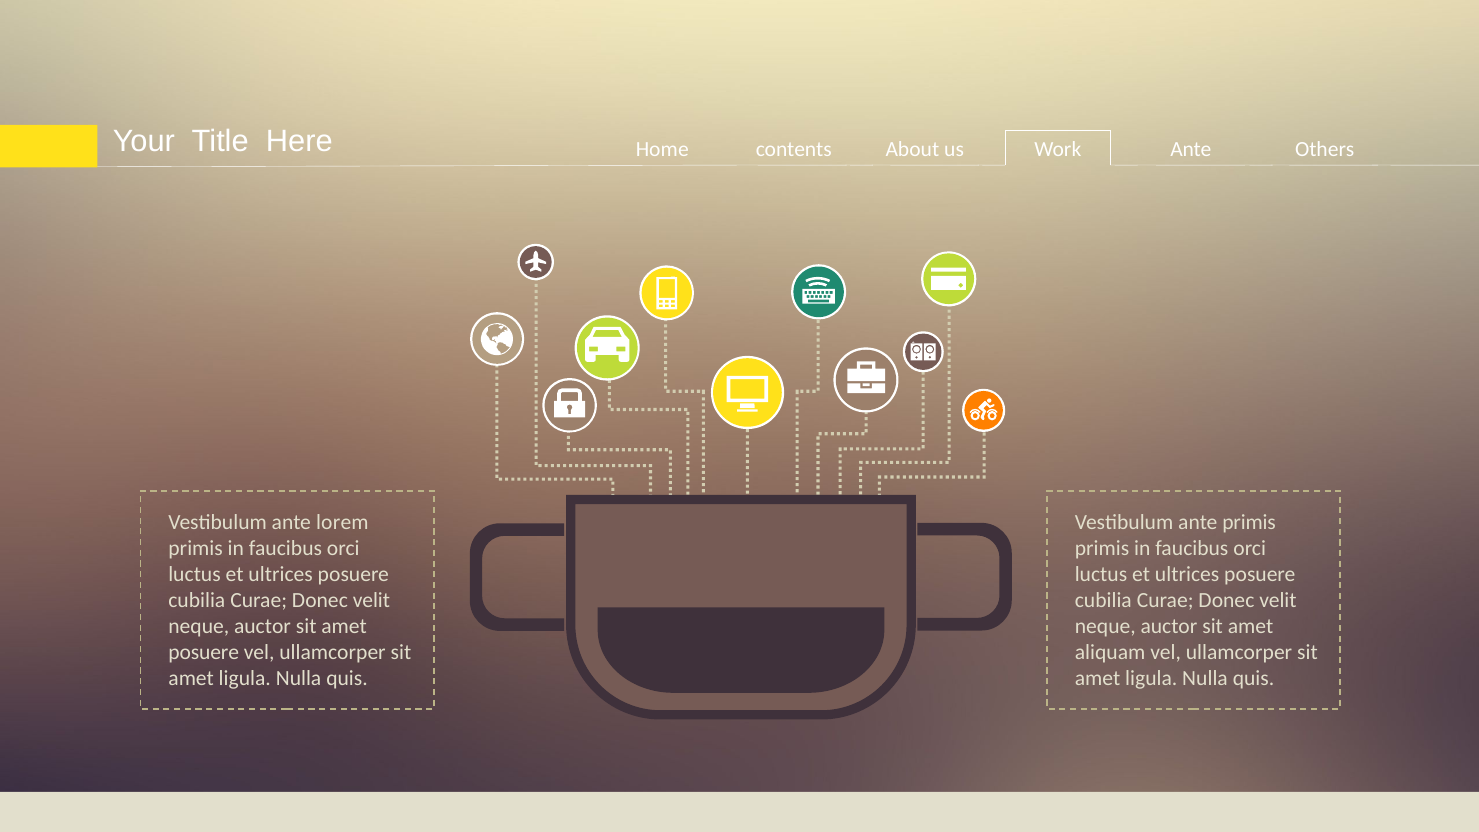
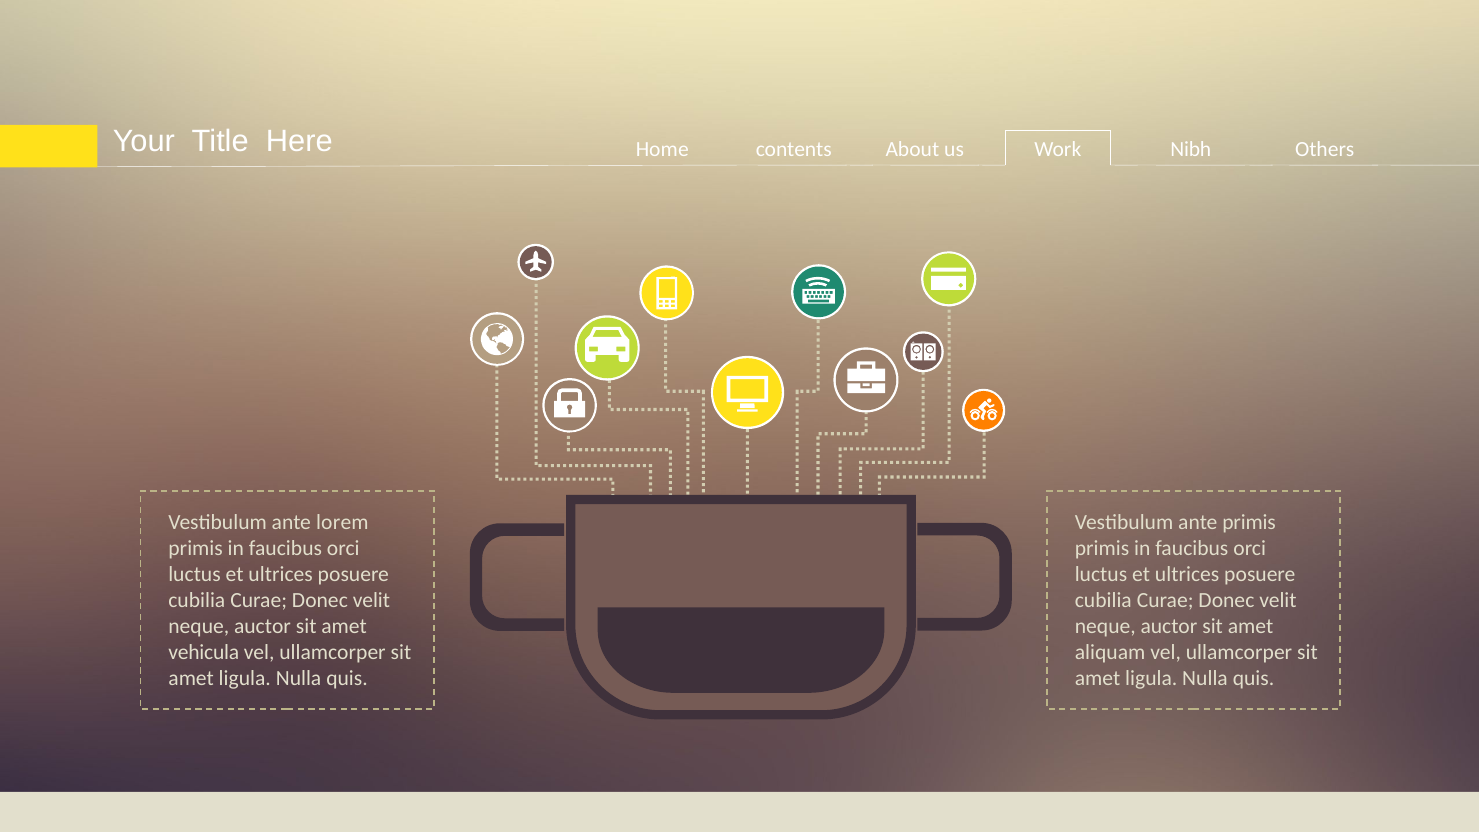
Work Ante: Ante -> Nibh
posuere at (204, 652): posuere -> vehicula
